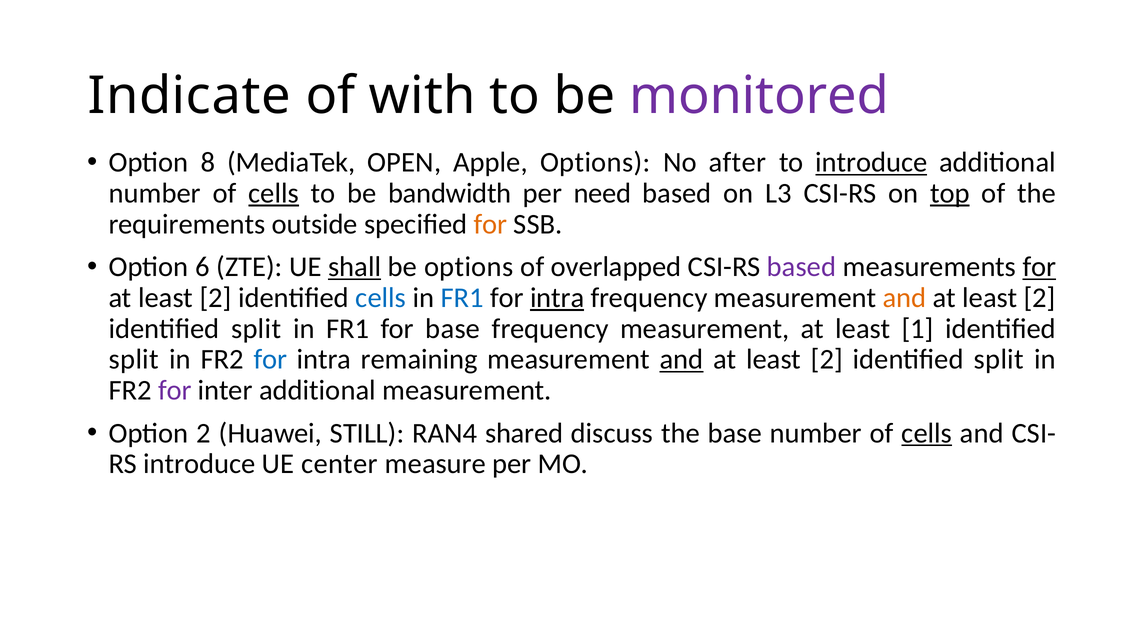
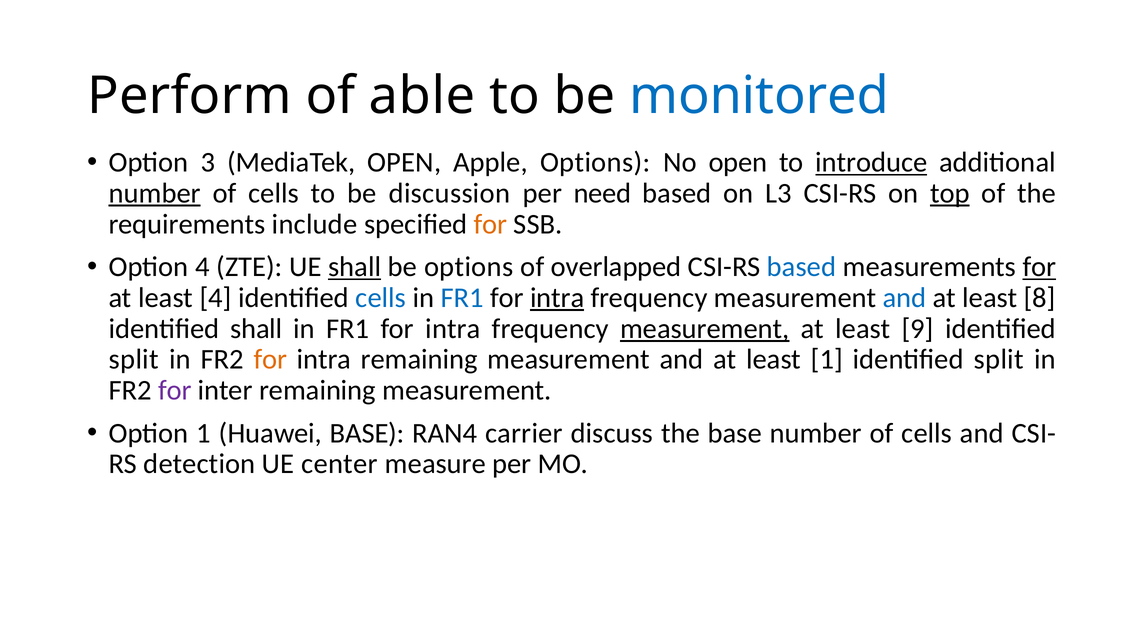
Indicate: Indicate -> Perform
with: with -> able
monitored colour: purple -> blue
8: 8 -> 3
No after: after -> open
number at (155, 193) underline: none -> present
cells at (274, 193) underline: present -> none
bandwidth: bandwidth -> discussion
outside: outside -> include
Option 6: 6 -> 4
based at (802, 267) colour: purple -> blue
2 at (216, 298): 2 -> 4
and at (904, 298) colour: orange -> blue
2 at (1040, 298): 2 -> 8
split at (256, 329): split -> shall
base at (453, 329): base -> intra
measurement at (705, 329) underline: none -> present
1: 1 -> 9
for at (270, 360) colour: blue -> orange
and at (681, 360) underline: present -> none
2 at (827, 360): 2 -> 1
inter additional: additional -> remaining
Option 2: 2 -> 1
Huawei STILL: STILL -> BASE
shared: shared -> carrier
cells at (927, 433) underline: present -> none
introduce at (199, 464): introduce -> detection
